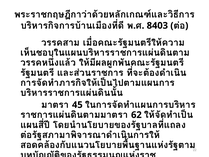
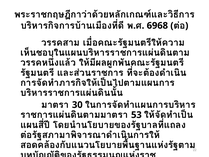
8403: 8403 -> 6968
45: 45 -> 30
62: 62 -> 53
